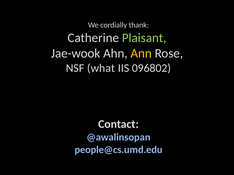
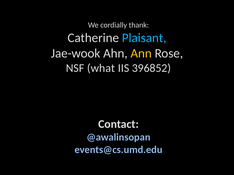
Plaisant colour: light green -> light blue
096802: 096802 -> 396852
people@cs.umd.edu: people@cs.umd.edu -> events@cs.umd.edu
